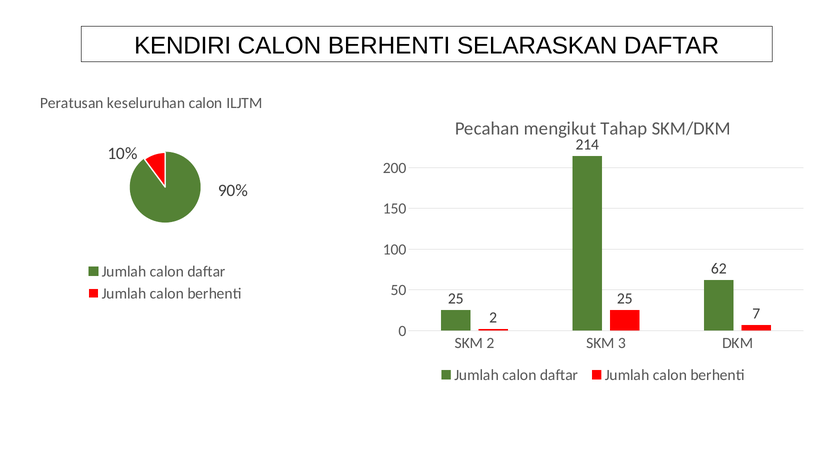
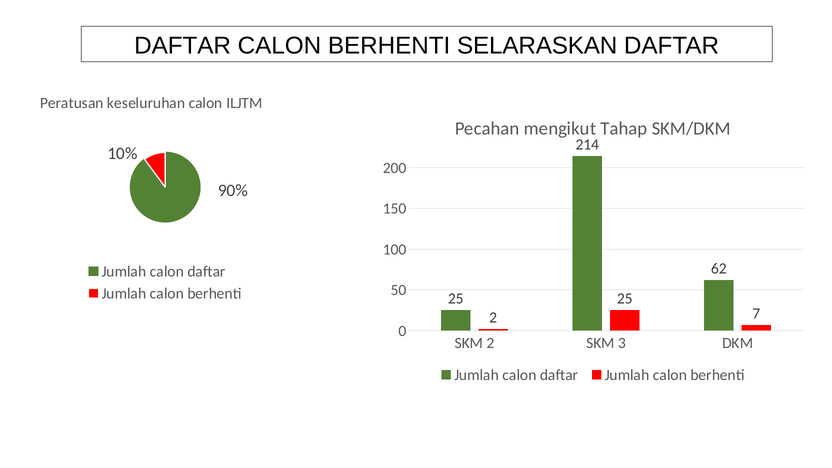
KENDIRI at (183, 46): KENDIRI -> DAFTAR
